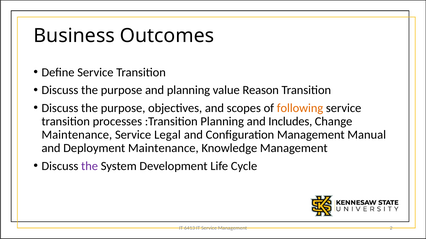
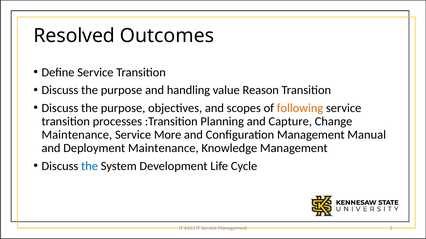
Business: Business -> Resolved
and planning: planning -> handling
Includes: Includes -> Capture
Legal: Legal -> More
the at (90, 166) colour: purple -> blue
